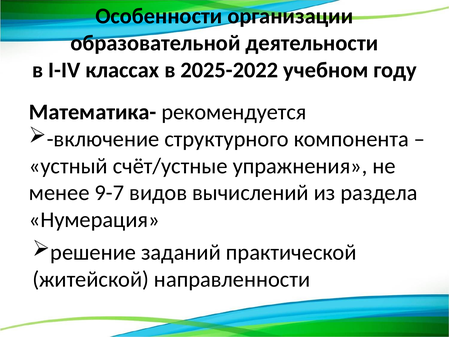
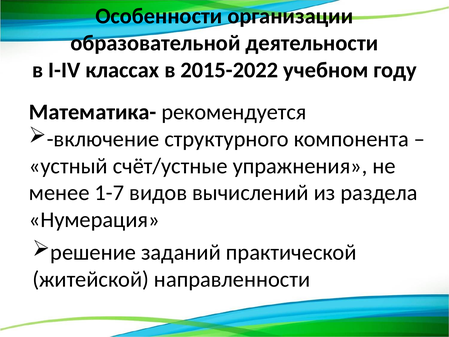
2025-2022: 2025-2022 -> 2015-2022
9-7: 9-7 -> 1-7
